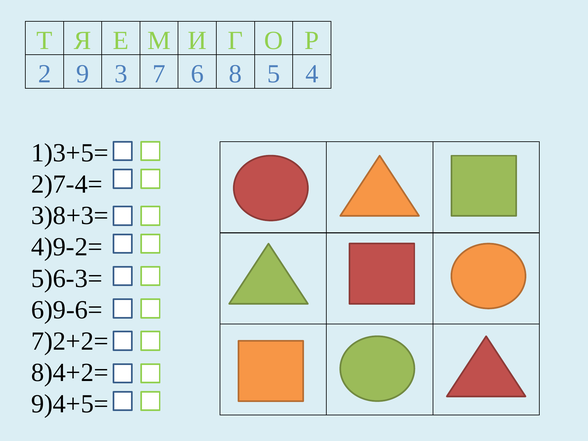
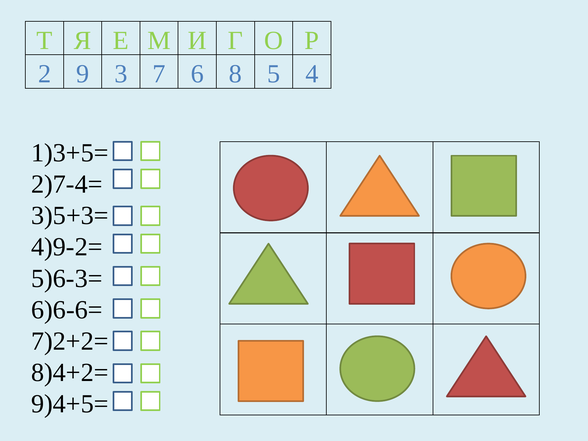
3)8+3=: 3)8+3= -> 3)5+3=
6)9-6=: 6)9-6= -> 6)6-6=
